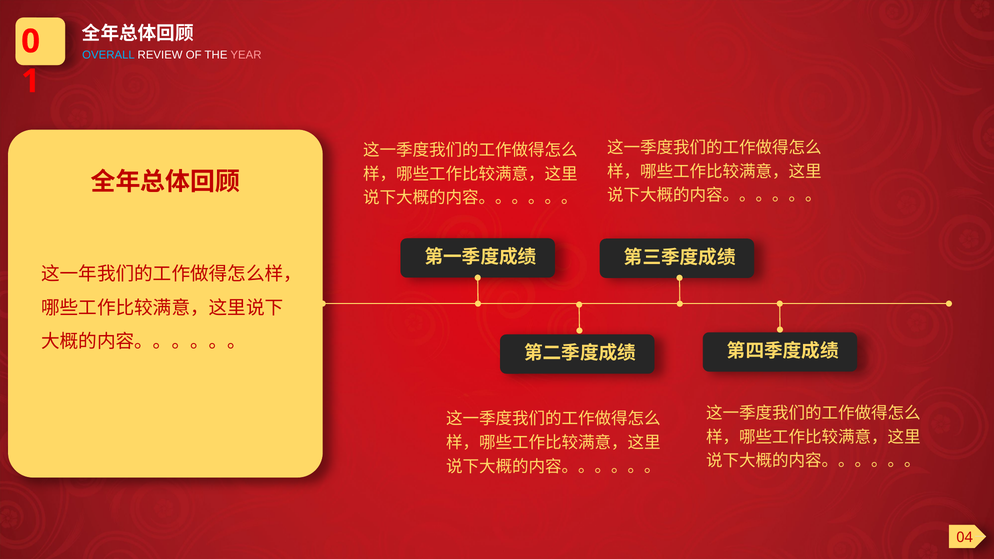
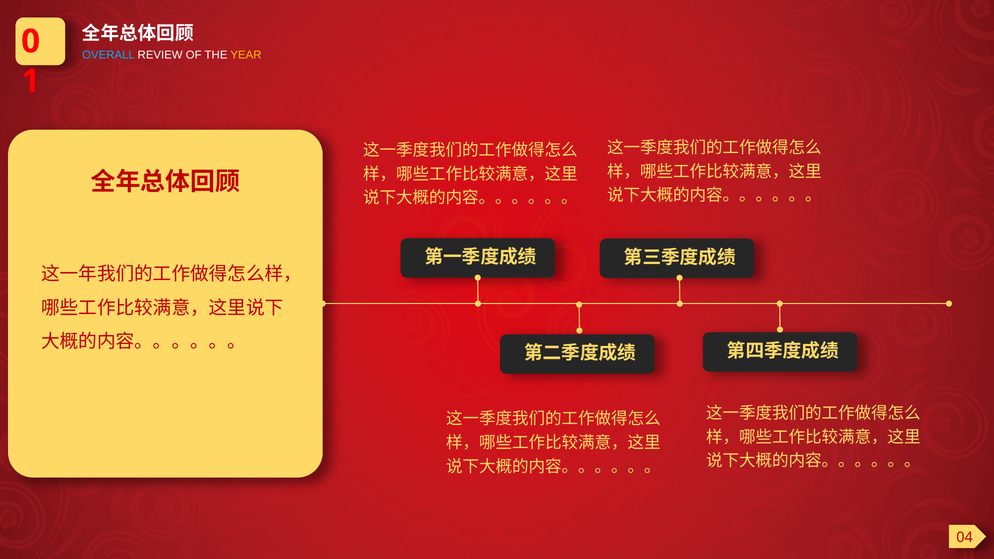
YEAR colour: pink -> yellow
